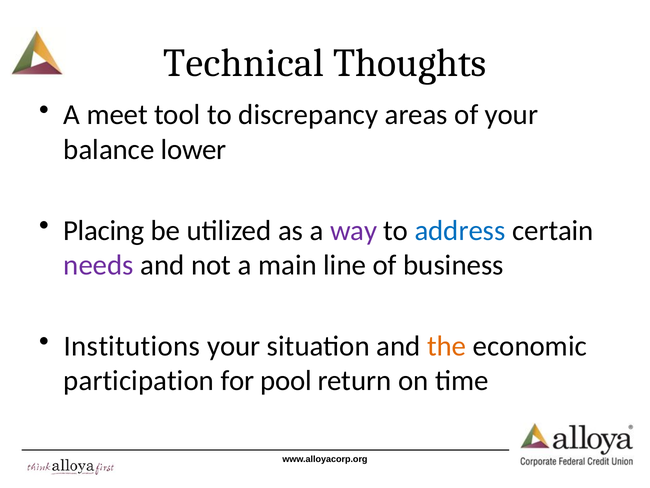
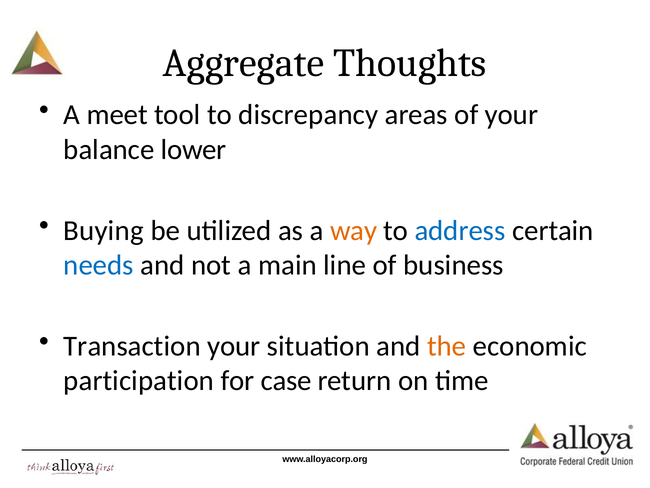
Technical: Technical -> Aggregate
Placing: Placing -> Buying
way colour: purple -> orange
needs colour: purple -> blue
Institutions: Institutions -> Transaction
pool: pool -> case
